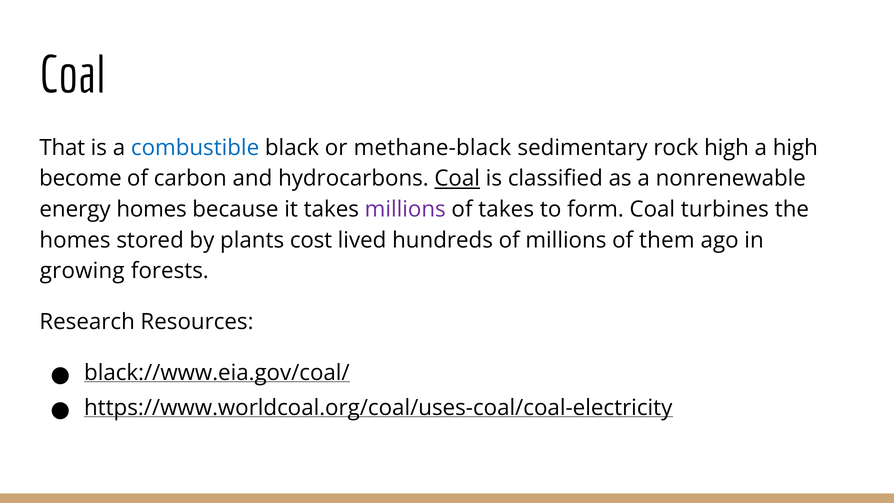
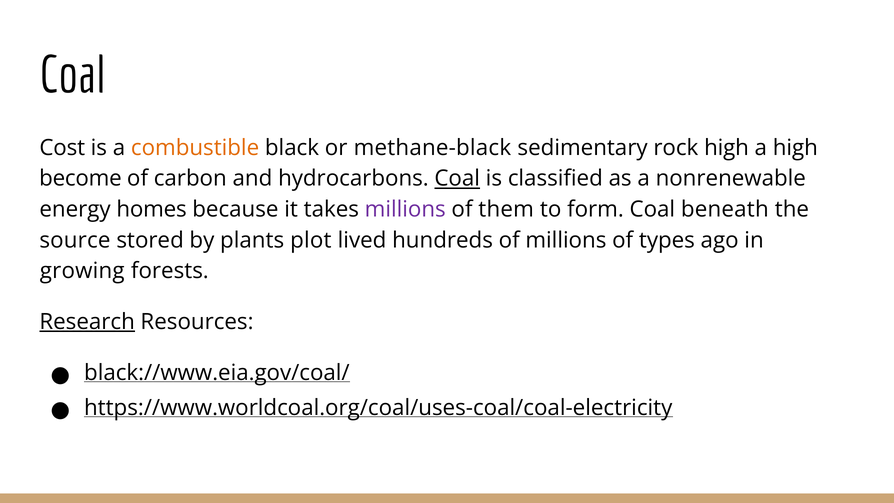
That: That -> Cost
combustible colour: blue -> orange
of takes: takes -> them
turbines: turbines -> beneath
homes at (75, 240): homes -> source
cost: cost -> plot
them: them -> types
Research underline: none -> present
